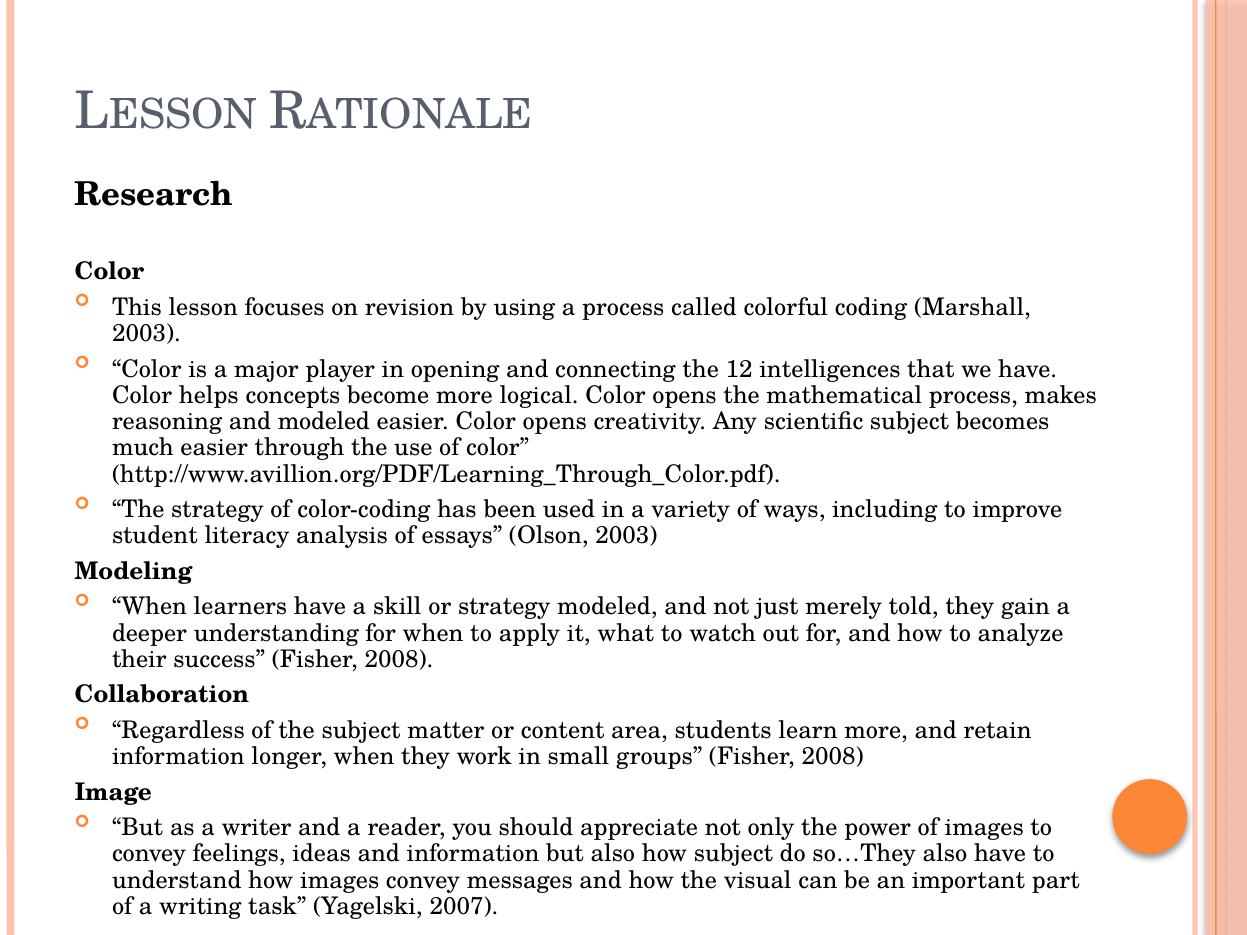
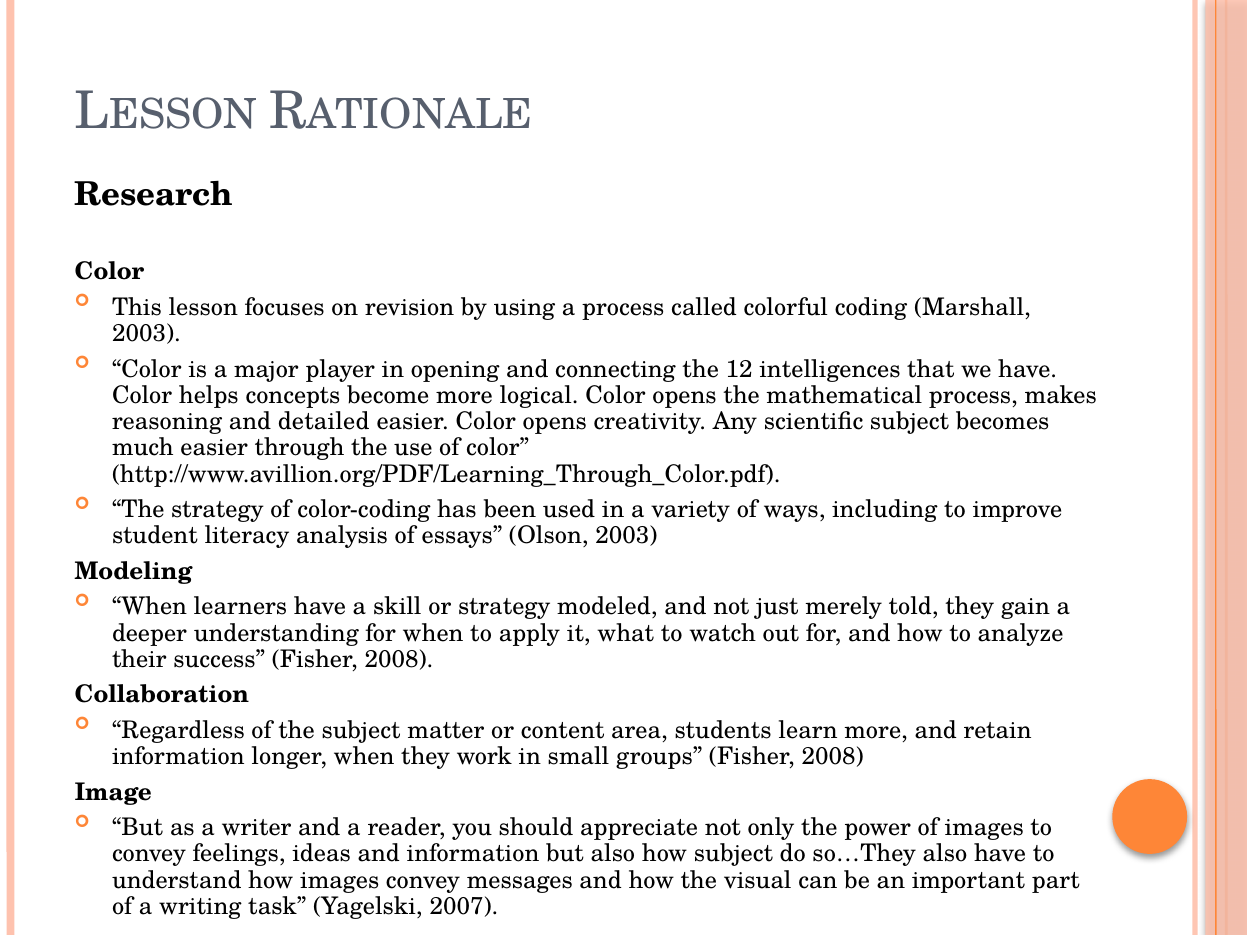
and modeled: modeled -> detailed
